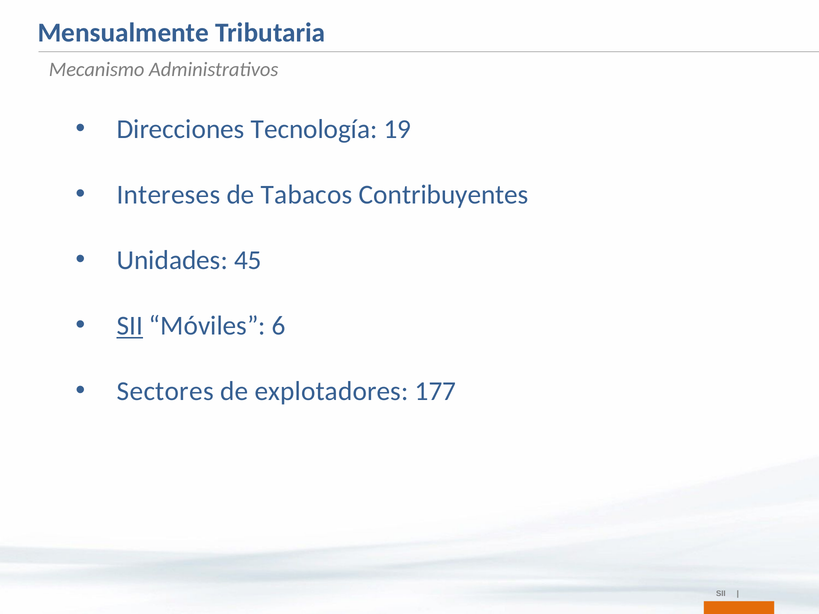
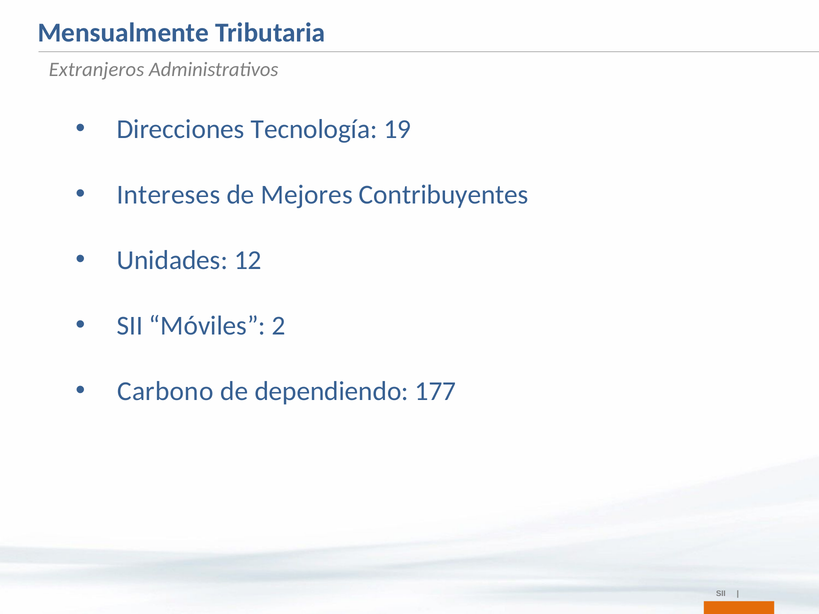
Mecanismo: Mecanismo -> Extranjeros
Tabacos: Tabacos -> Mejores
45: 45 -> 12
SII at (130, 326) underline: present -> none
6: 6 -> 2
Sectores: Sectores -> Carbono
explotadores: explotadores -> dependiendo
